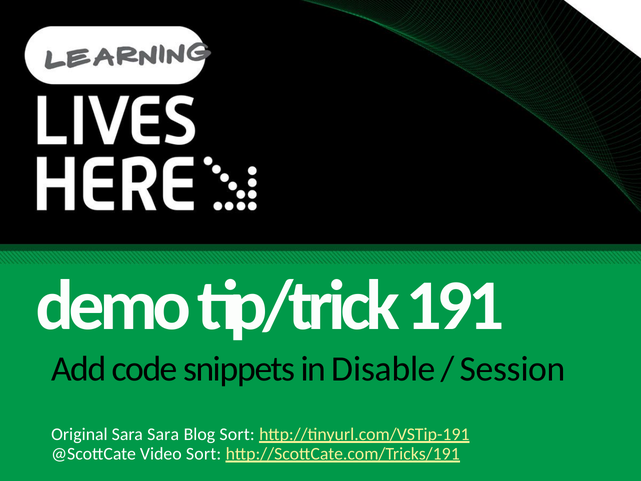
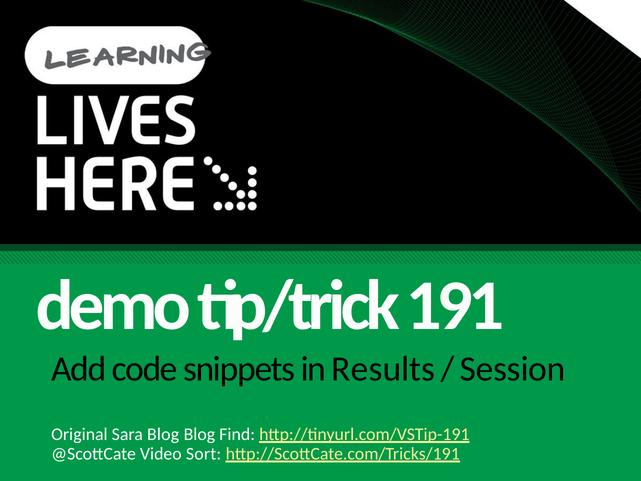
Disable: Disable -> Results
Sara Sara: Sara -> Blog
Blog Sort: Sort -> Find
